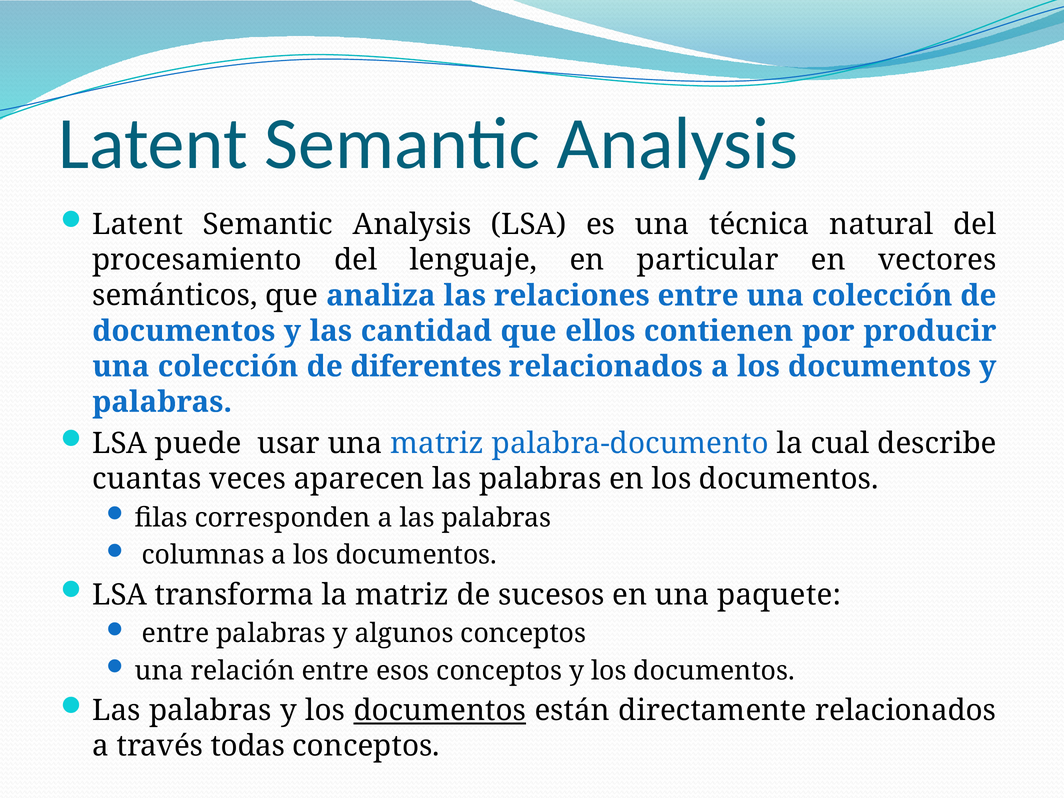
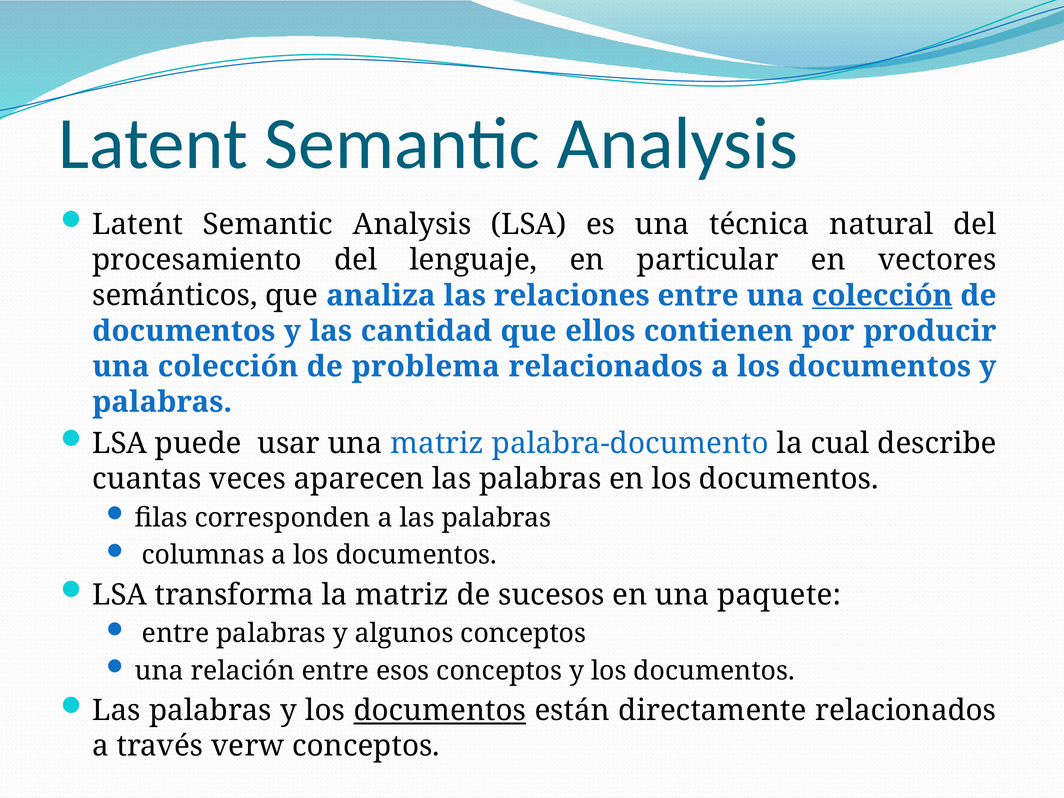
colección at (882, 296) underline: none -> present
diferentes: diferentes -> problema
todas: todas -> verw
